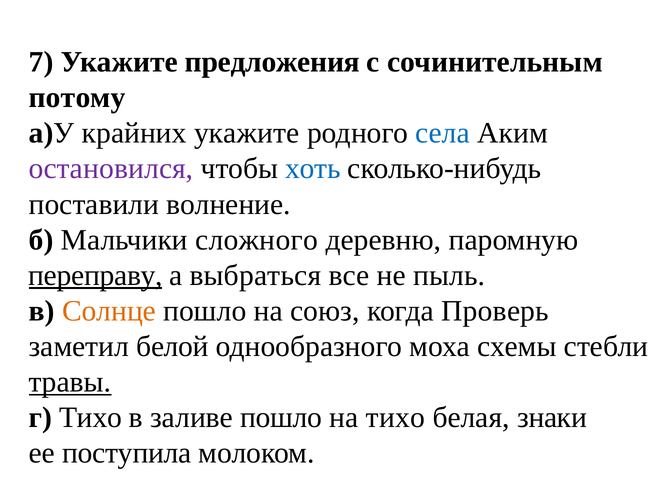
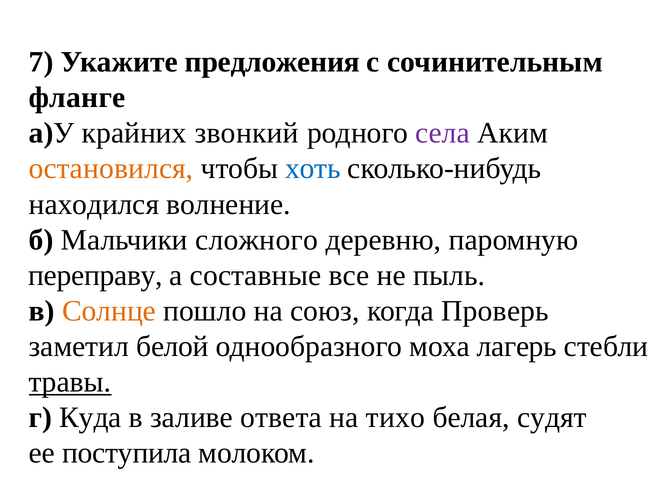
потому: потому -> фланге
крайних укажите: укажите -> звонкий
села colour: blue -> purple
остановился colour: purple -> orange
поставили: поставили -> находился
переправу underline: present -> none
выбраться: выбраться -> составные
схемы: схемы -> лагерь
г Тихо: Тихо -> Куда
заливе пошло: пошло -> ответа
знаки: знаки -> судят
